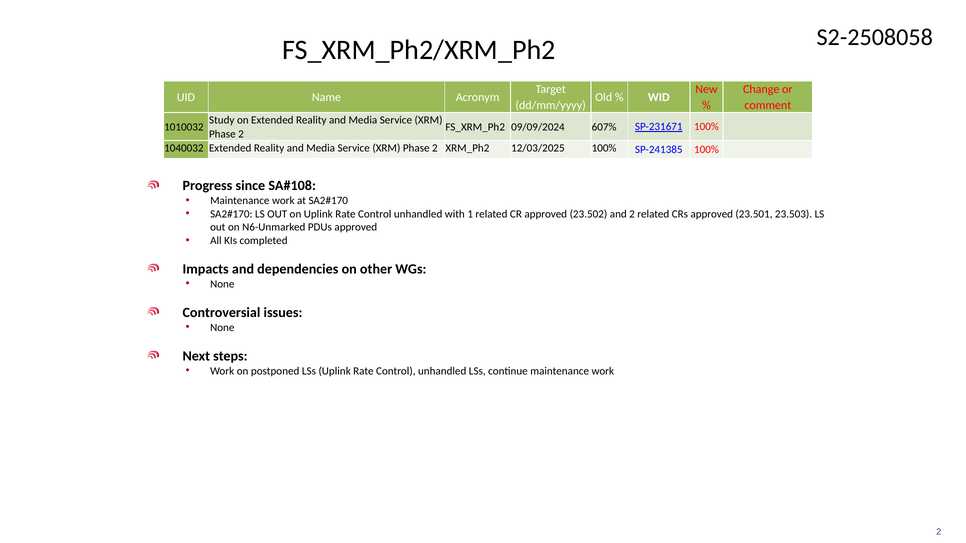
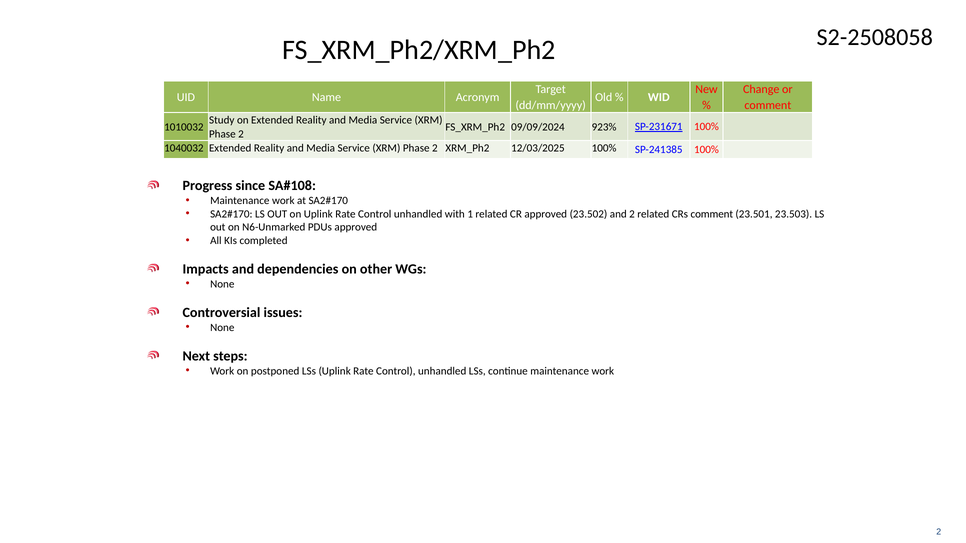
607%: 607% -> 923%
CRs approved: approved -> comment
